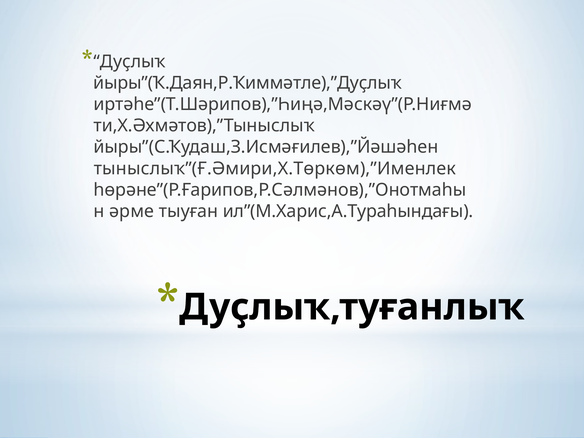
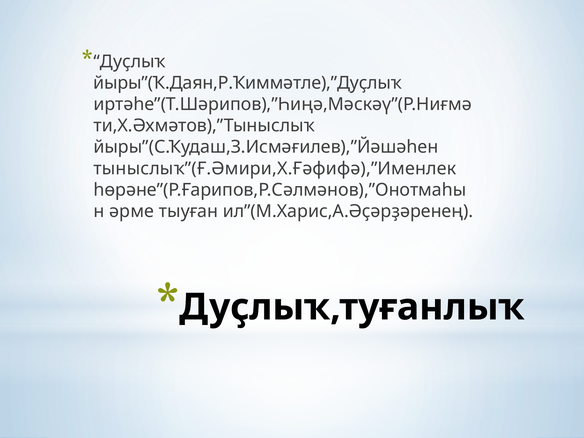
тыныслыҡ”(Ғ.Әмири,Х.Төркөм),”Именлек: тыныслыҡ”(Ғ.Әмири,Х.Төркөм),”Именлек -> тыныслыҡ”(Ғ.Әмири,Х.Ғәфифә),”Именлек
ил”(М.Харис,А.Тураһындағы: ил”(М.Харис,А.Тураһындағы -> ил”(М.Харис,А.Әҫәрҙәренең
